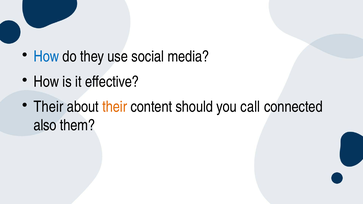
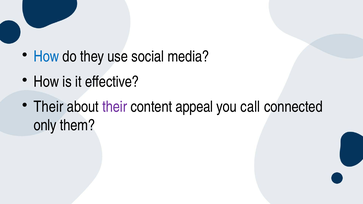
their at (115, 107) colour: orange -> purple
should: should -> appeal
also: also -> only
